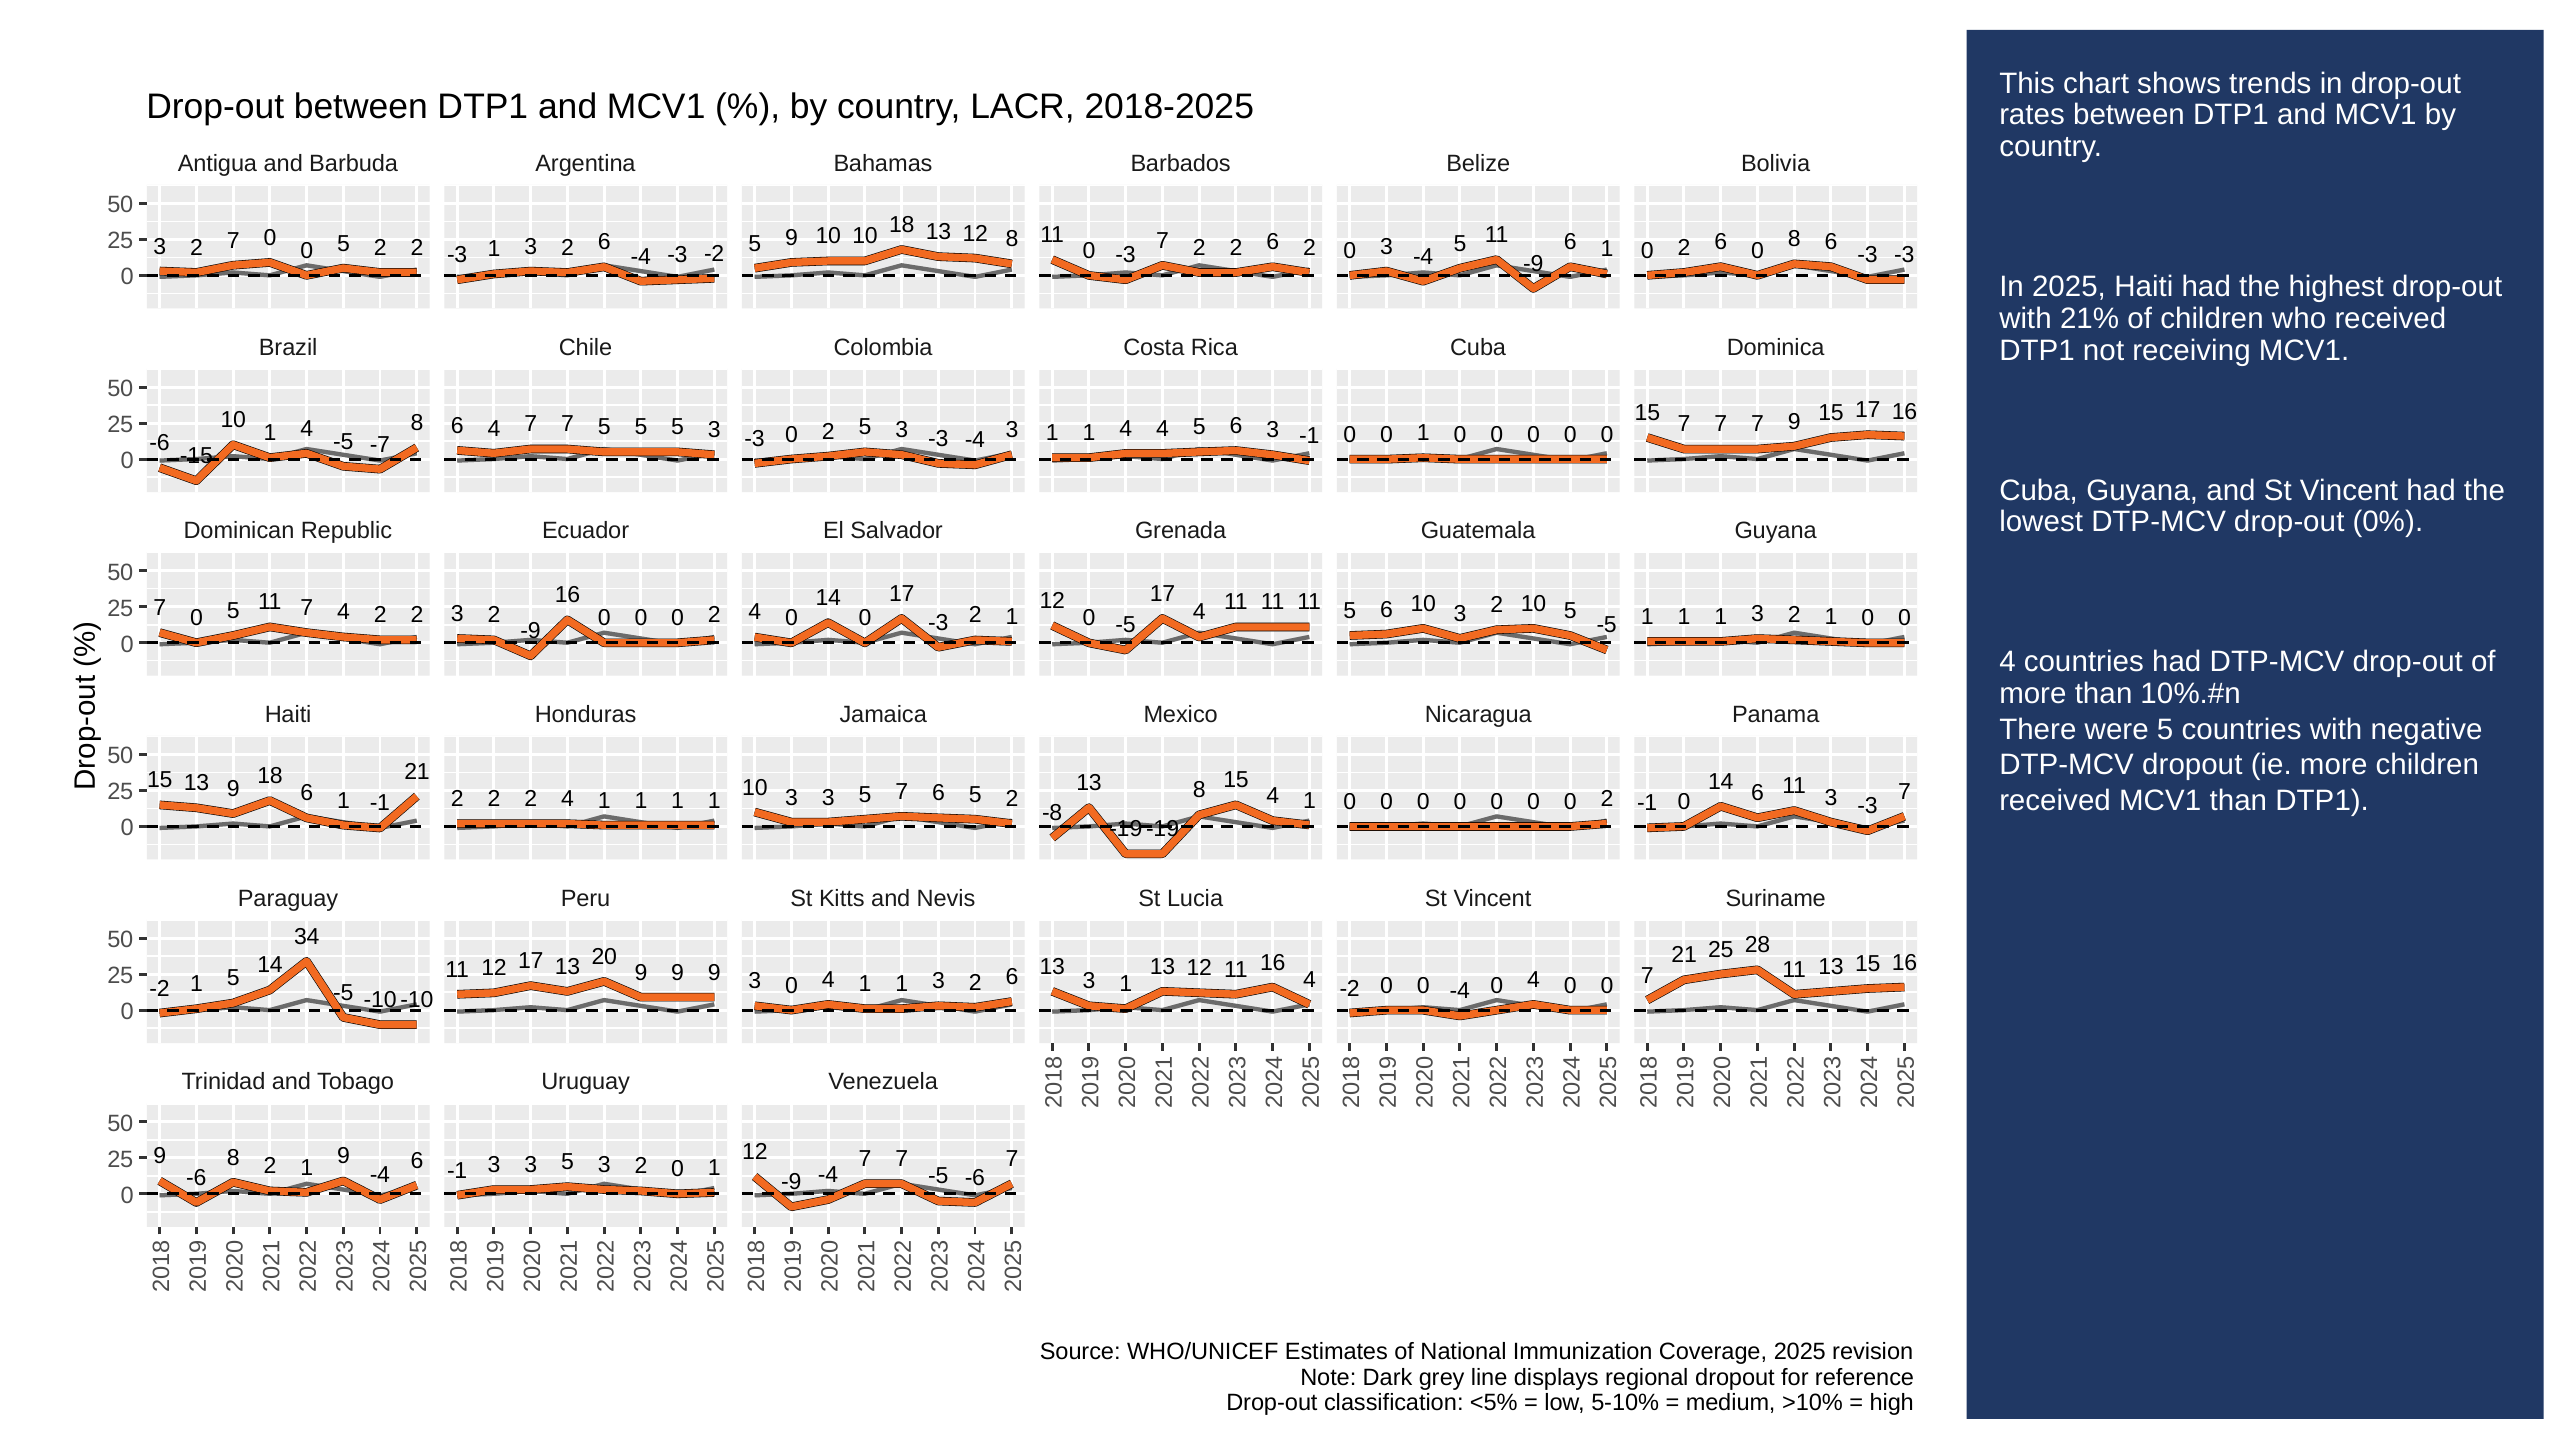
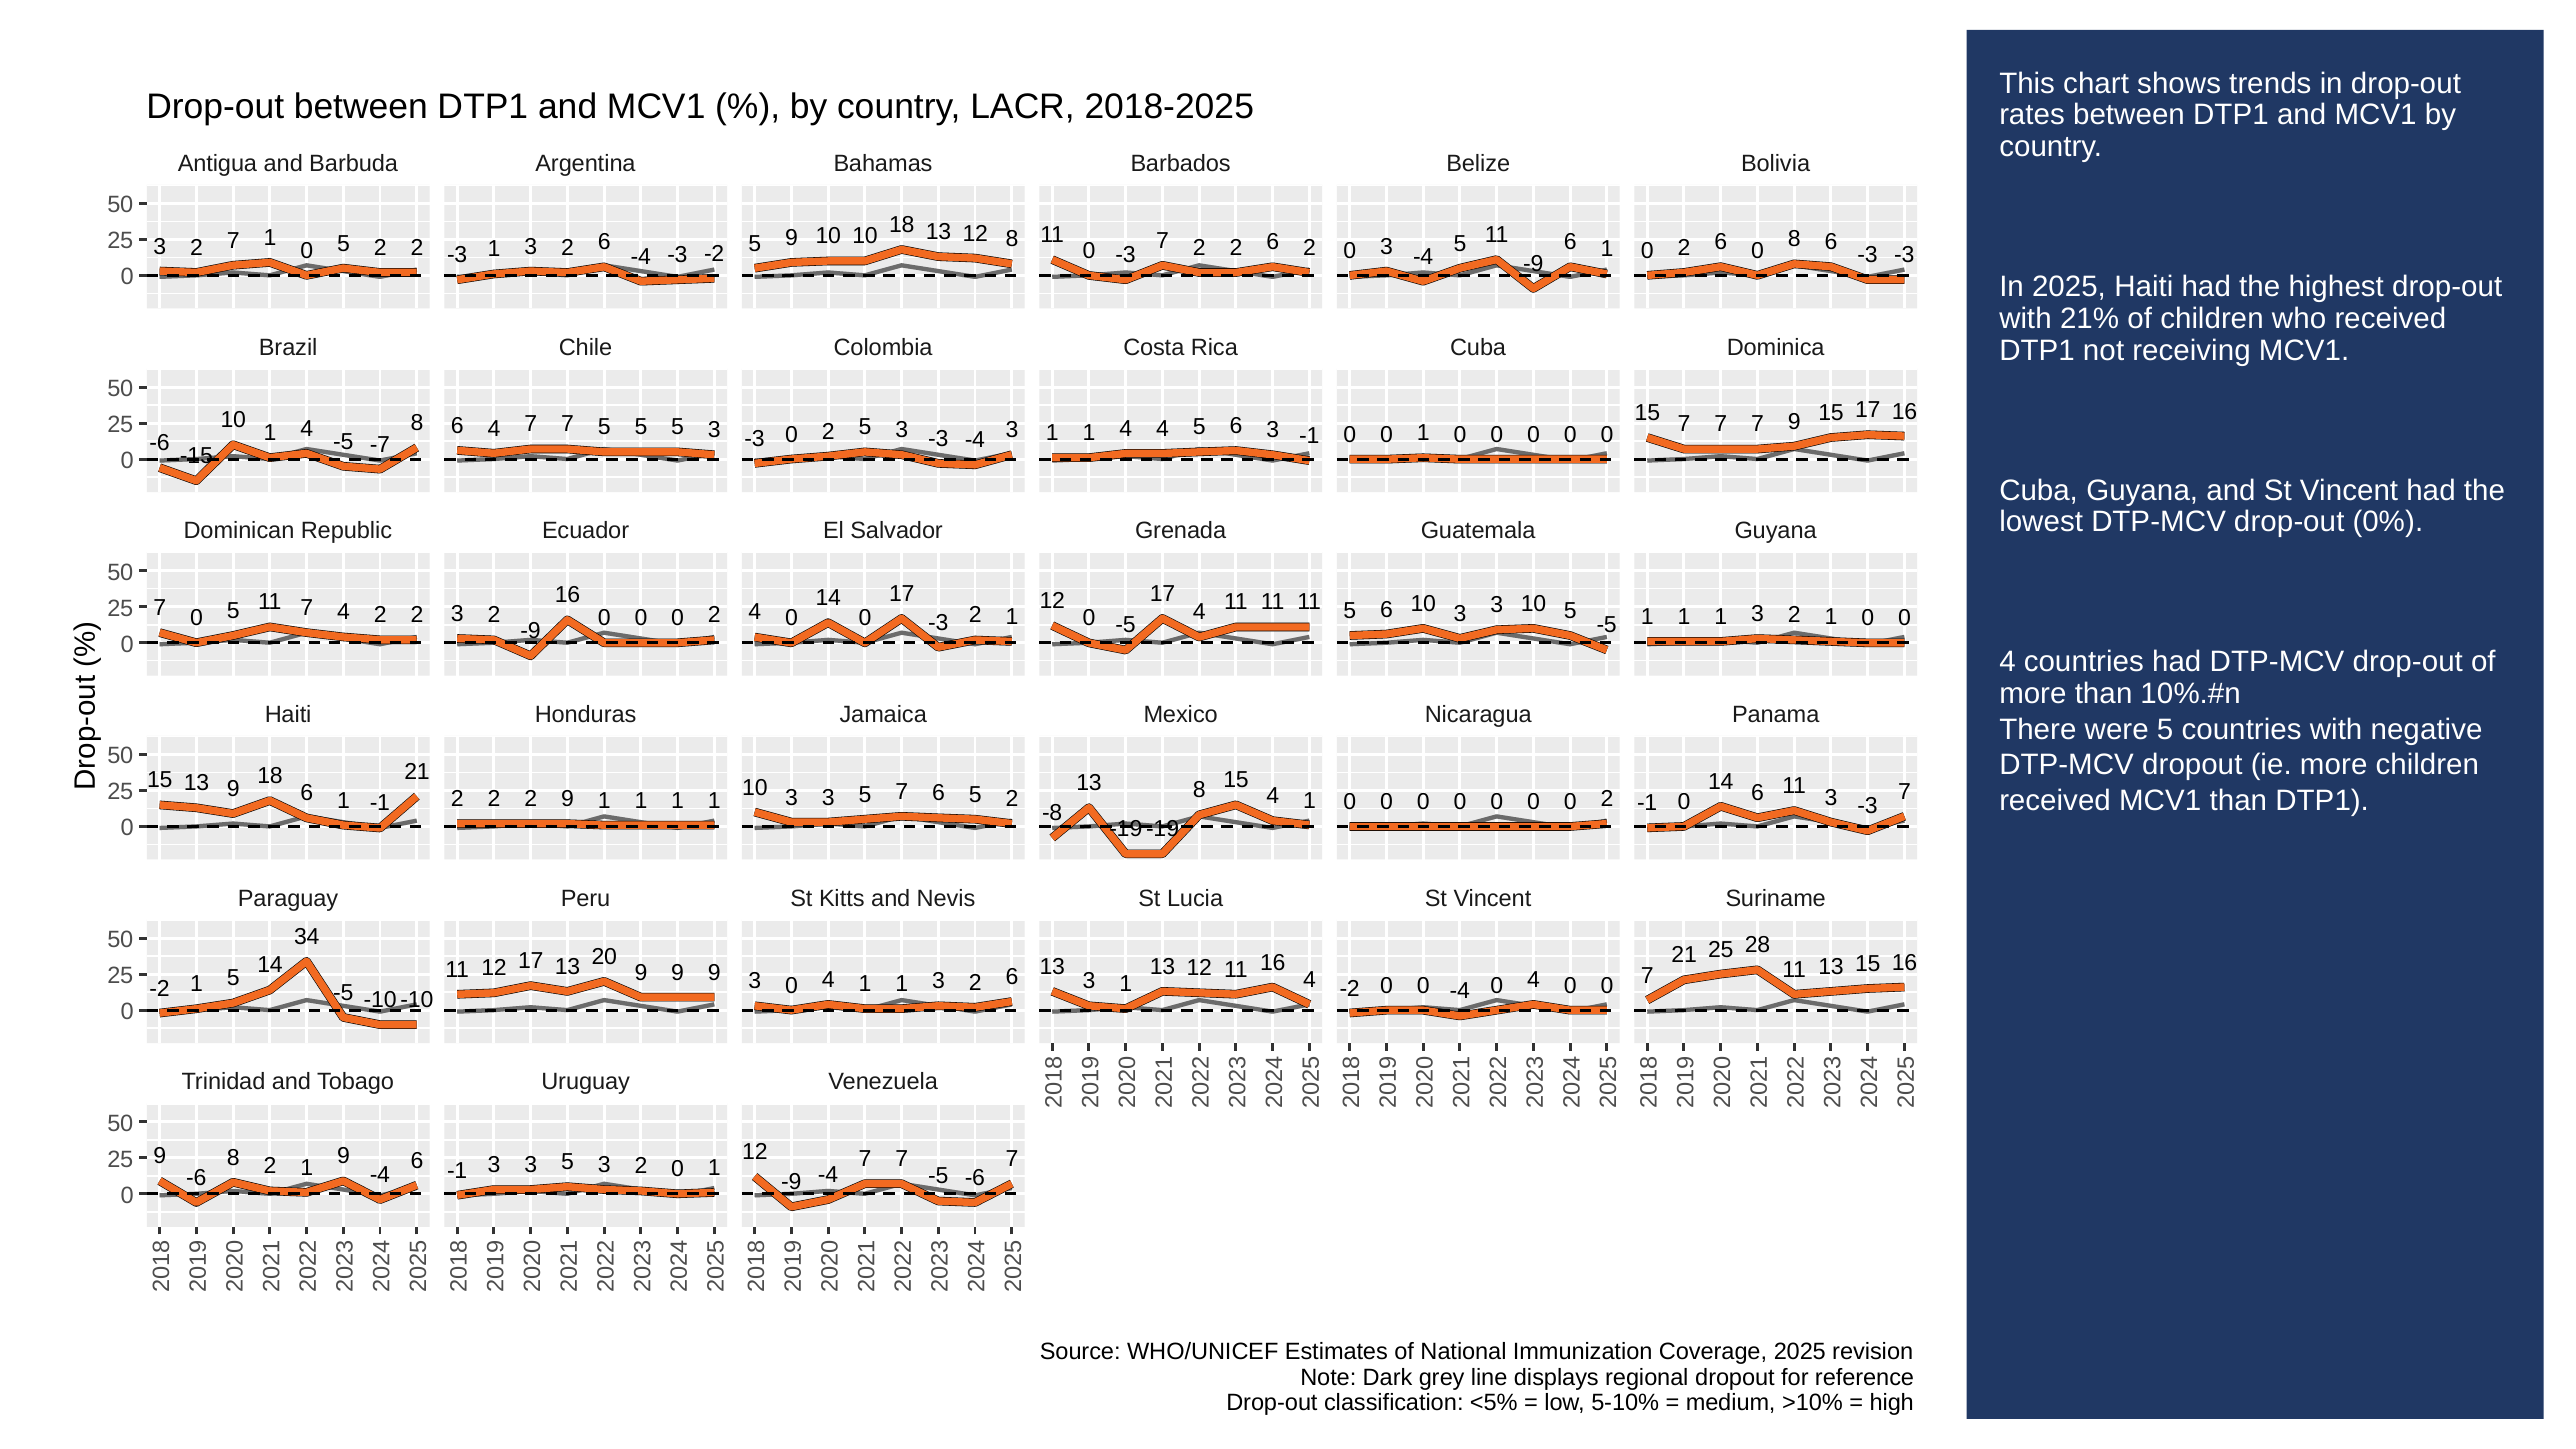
2 7 0: 0 -> 1
6 10 3 2: 2 -> 3
2 2 4: 4 -> 9
